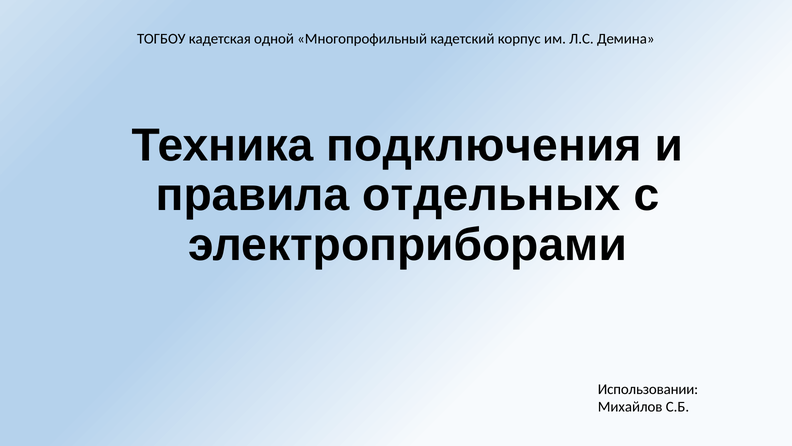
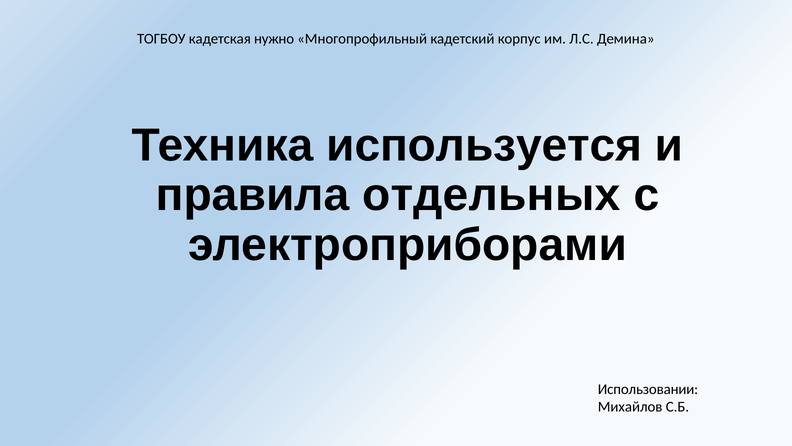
одной: одной -> нужно
подключения: подключения -> используется
